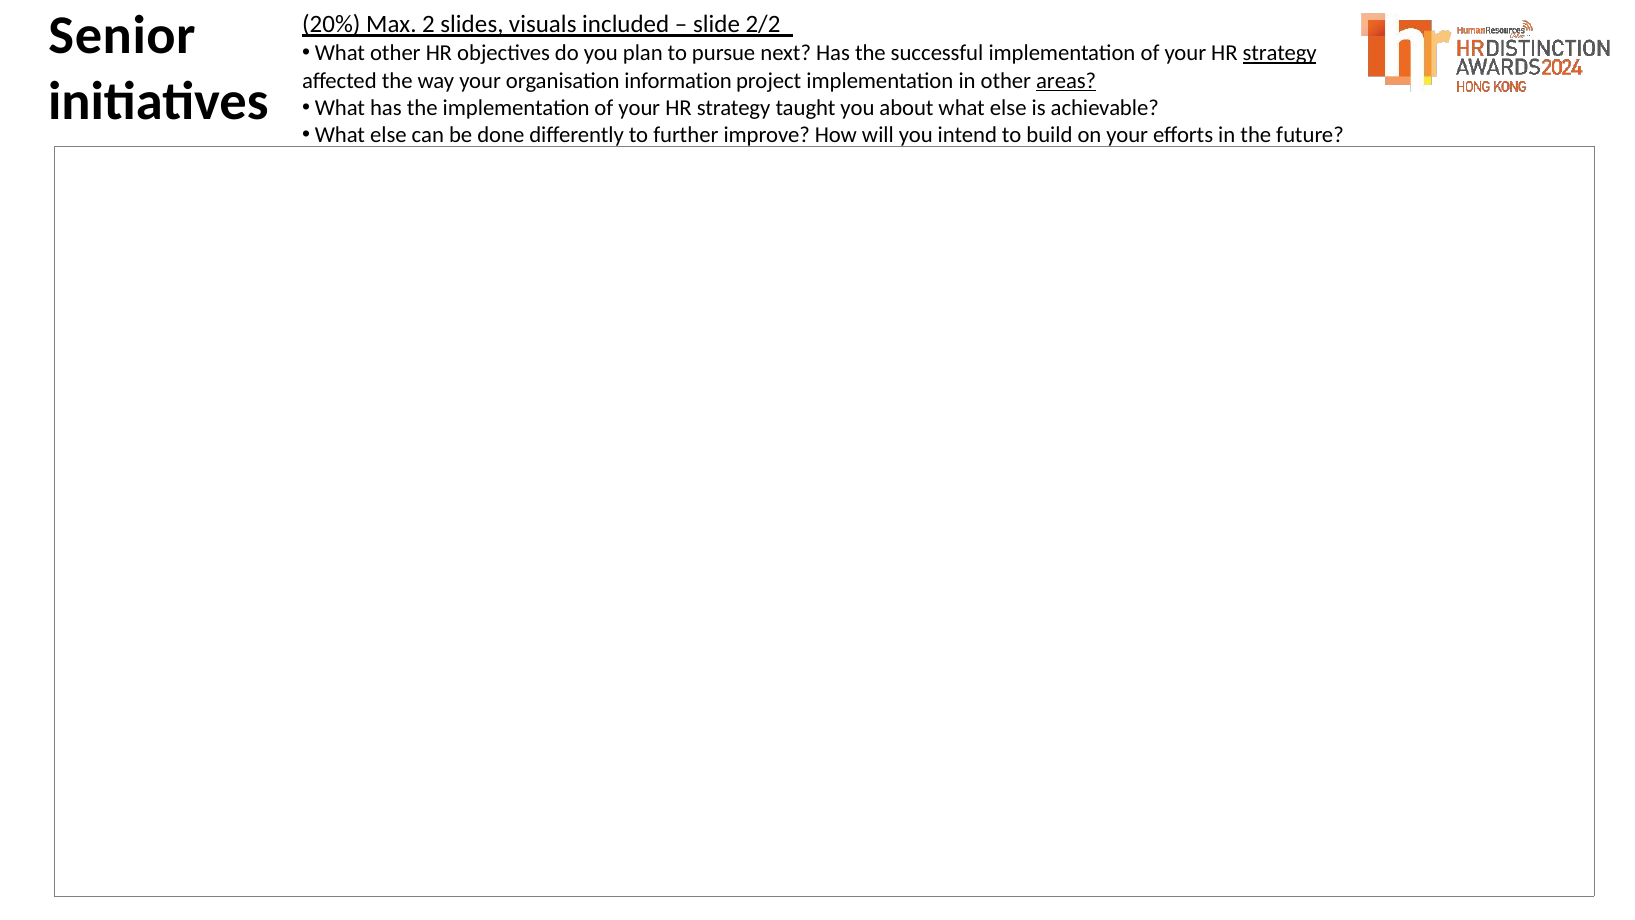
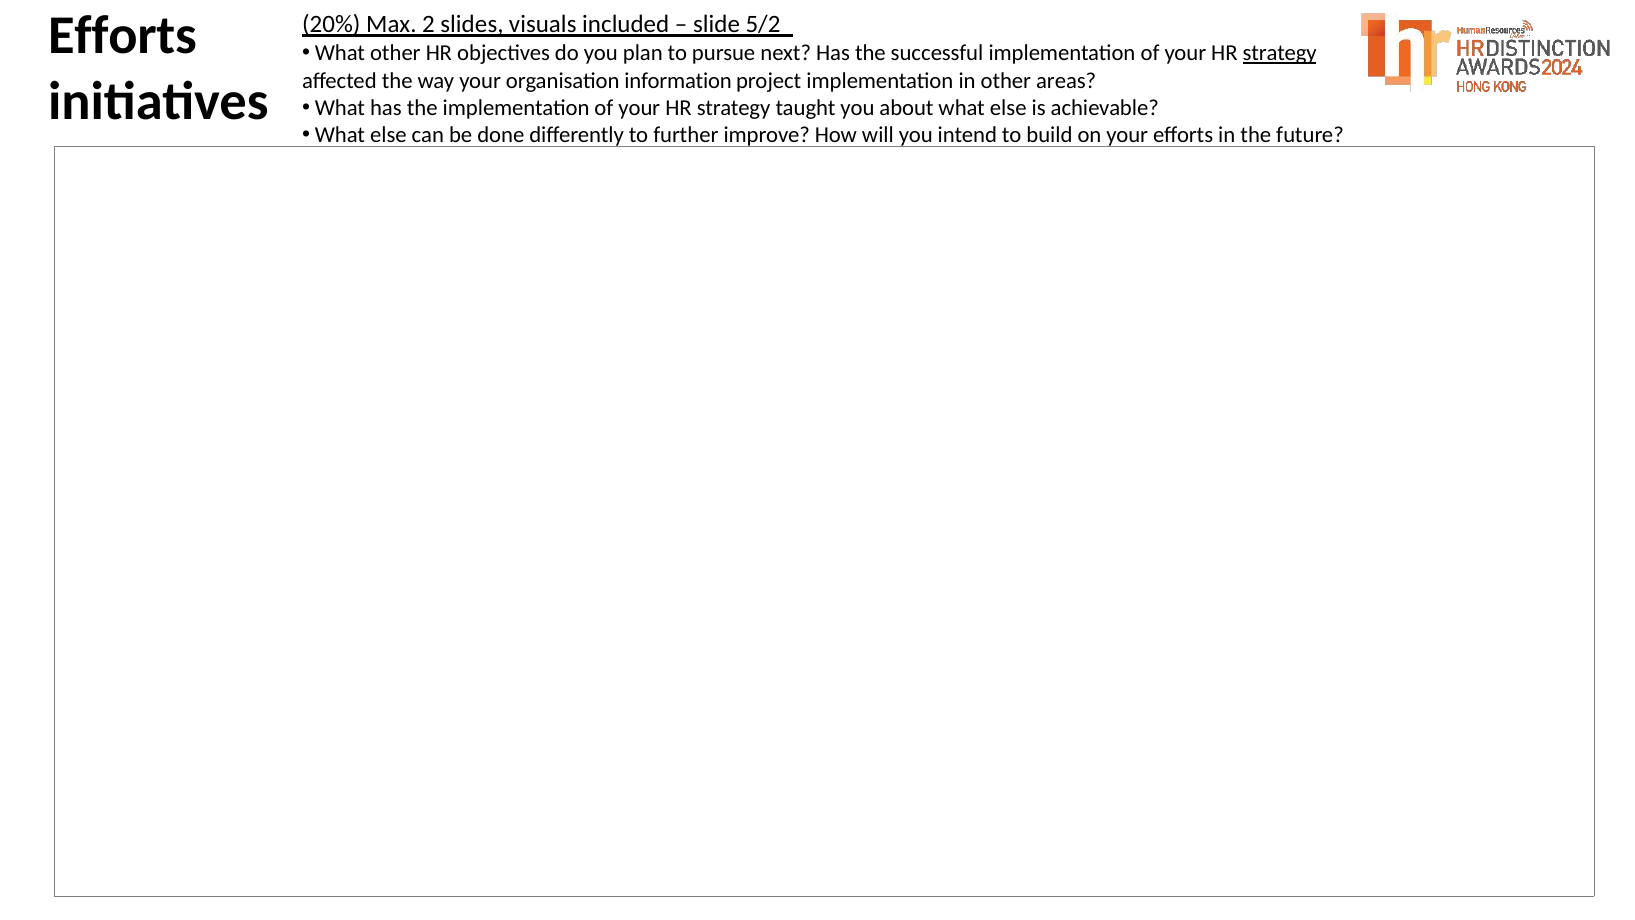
Senior at (122, 36): Senior -> Efforts
2/2: 2/2 -> 5/2
areas underline: present -> none
